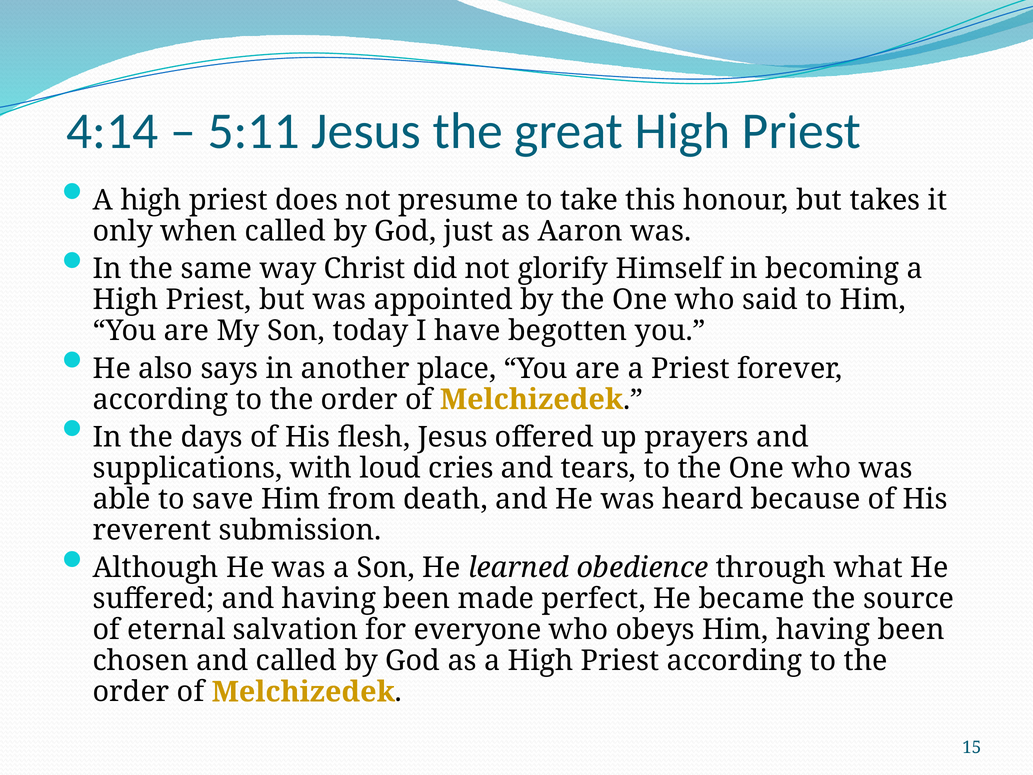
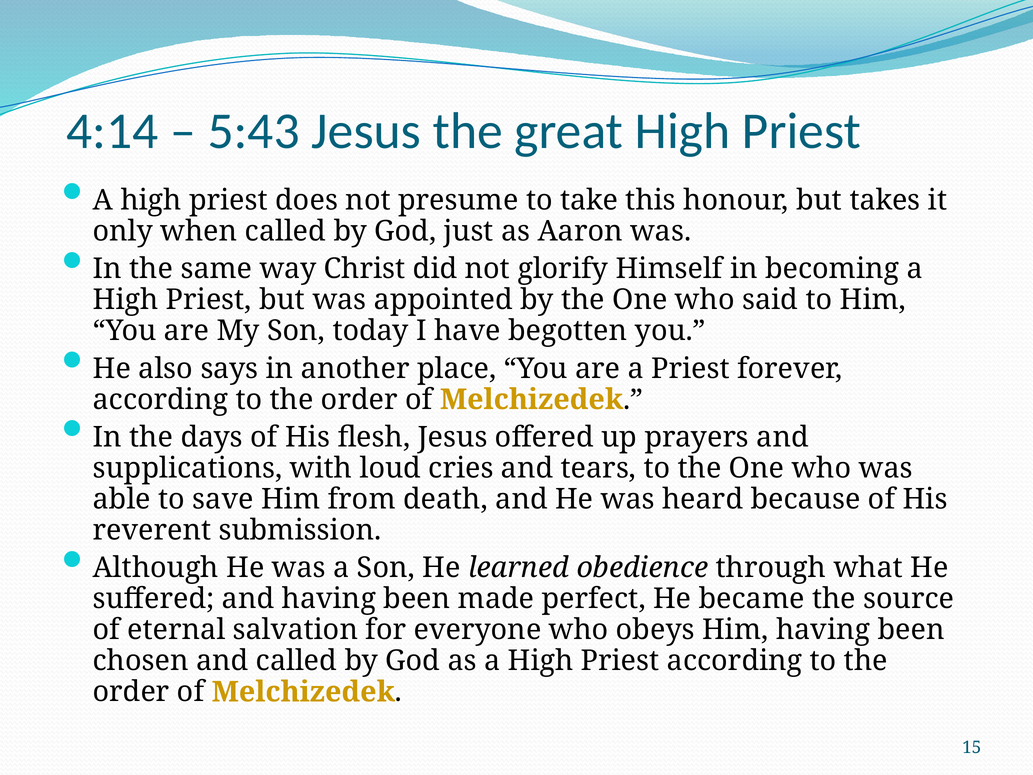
5:11: 5:11 -> 5:43
